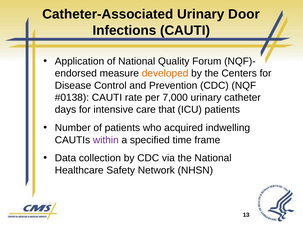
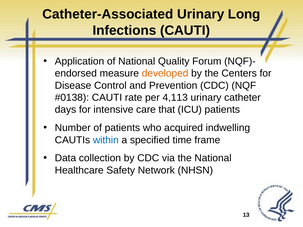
Door: Door -> Long
7,000: 7,000 -> 4,113
within colour: purple -> blue
